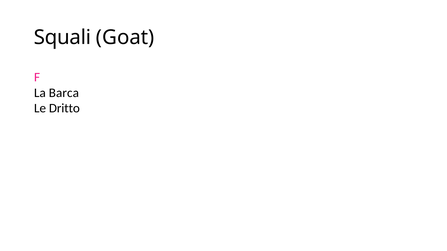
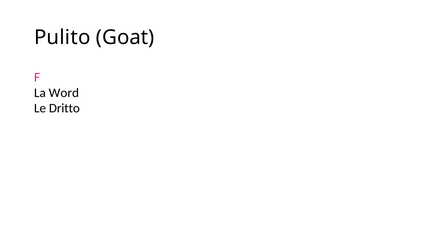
Squali: Squali -> Pulito
Barca: Barca -> Word
